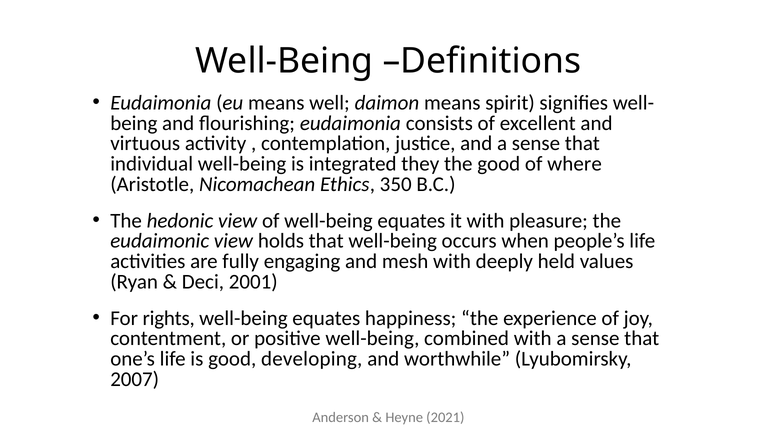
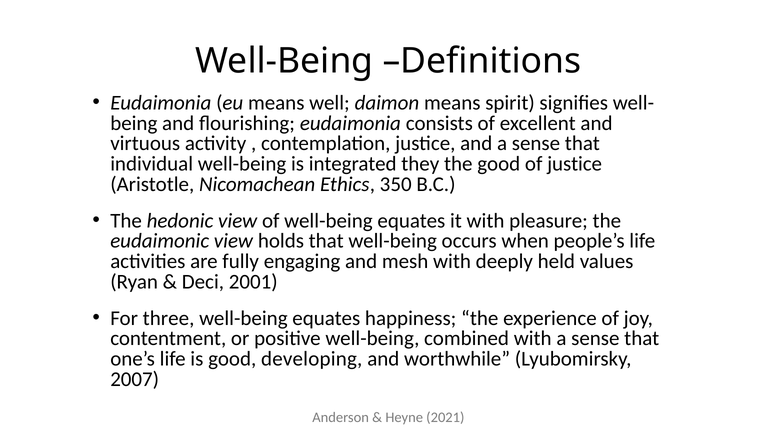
of where: where -> justice
rights: rights -> three
